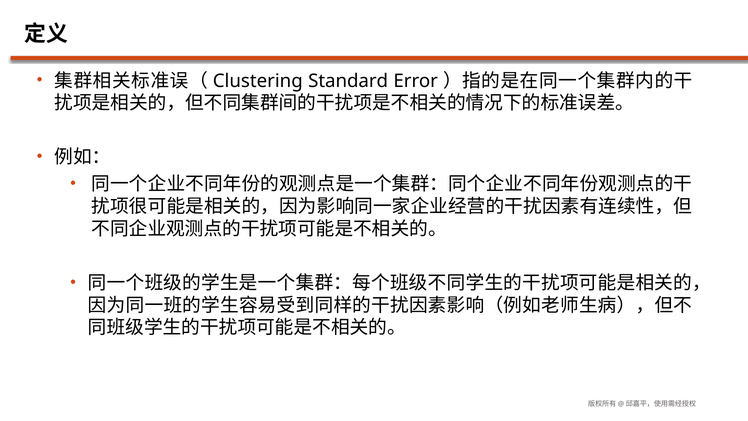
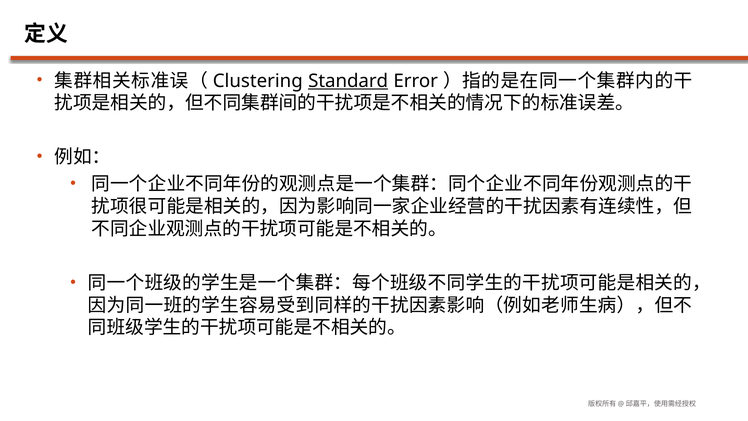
Standard underline: none -> present
